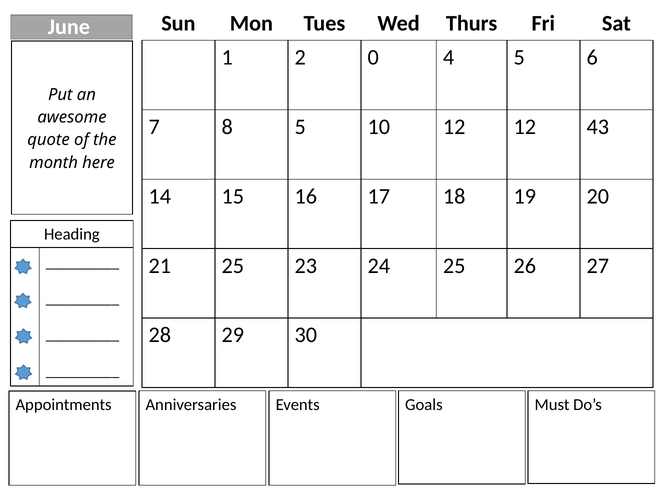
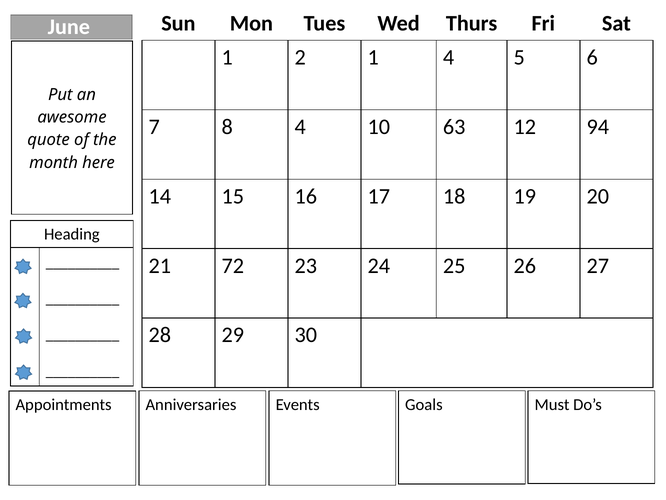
2 0: 0 -> 1
8 5: 5 -> 4
10 12: 12 -> 63
43: 43 -> 94
21 25: 25 -> 72
